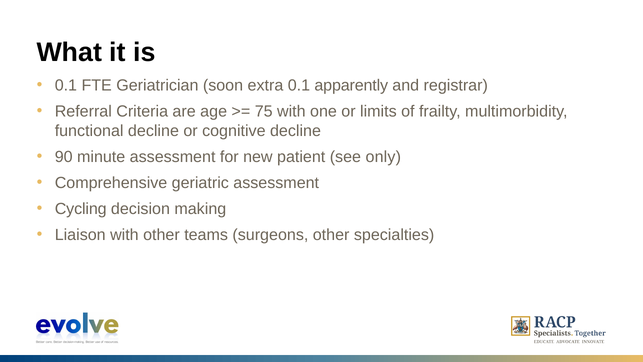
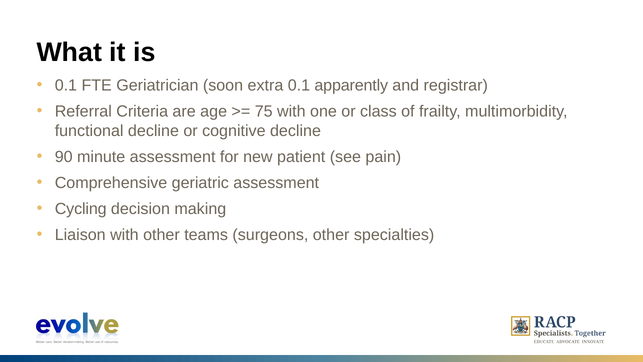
limits: limits -> class
only: only -> pain
